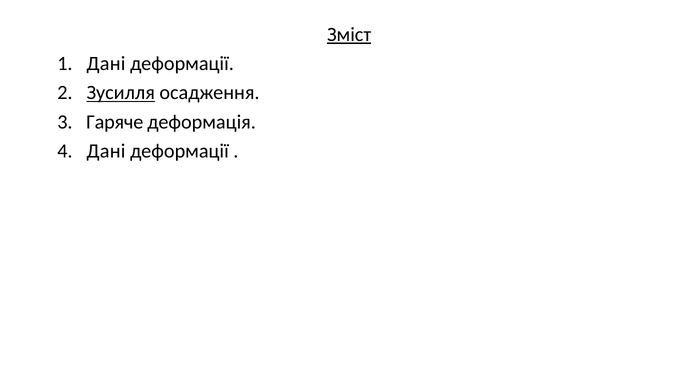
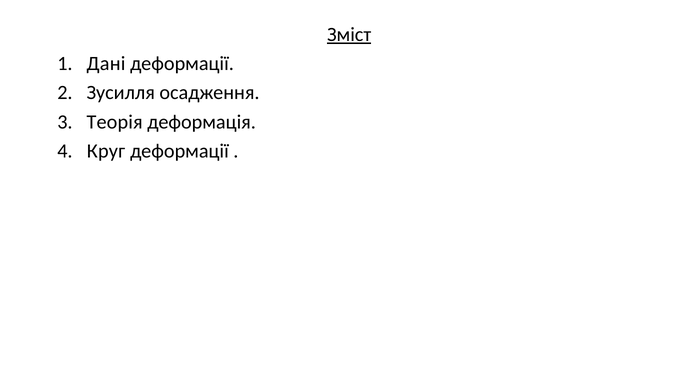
Зусилля underline: present -> none
Гаряче: Гаряче -> Теорія
Дані at (106, 151): Дані -> Круг
